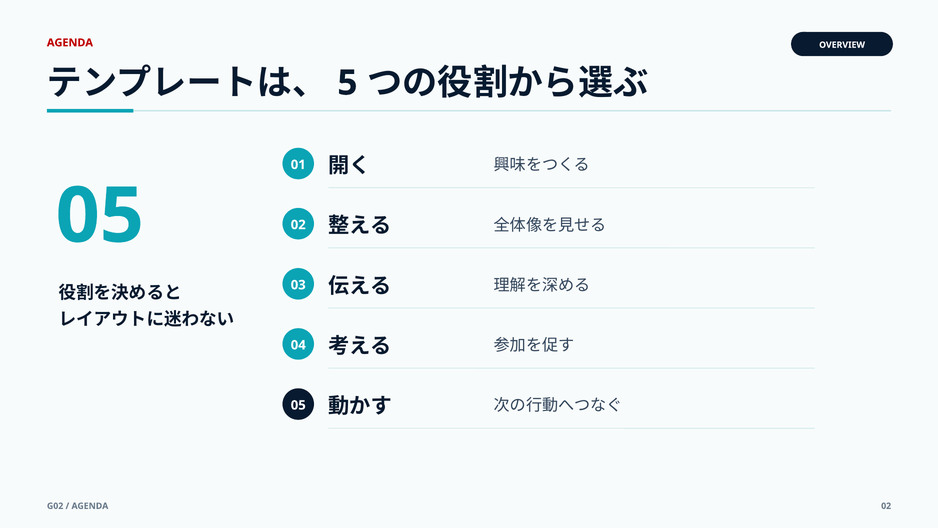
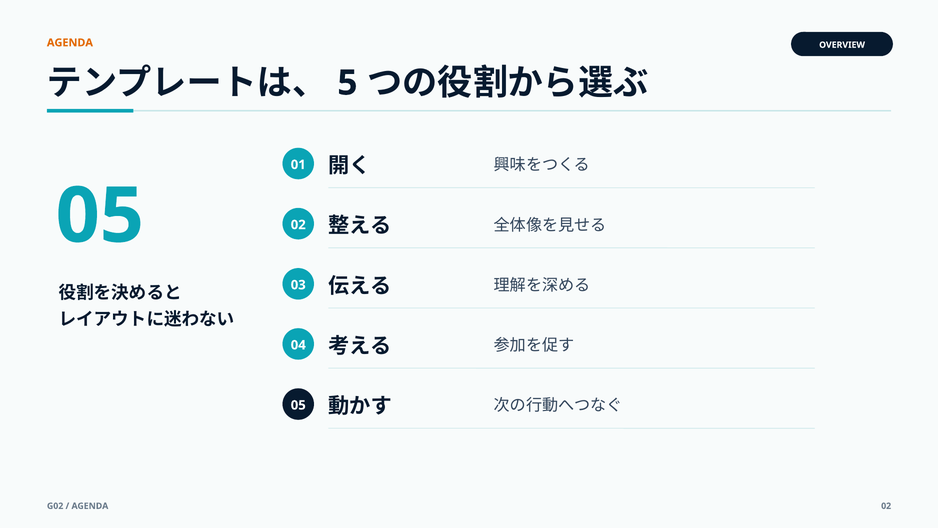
AGENDA at (70, 43) colour: red -> orange
